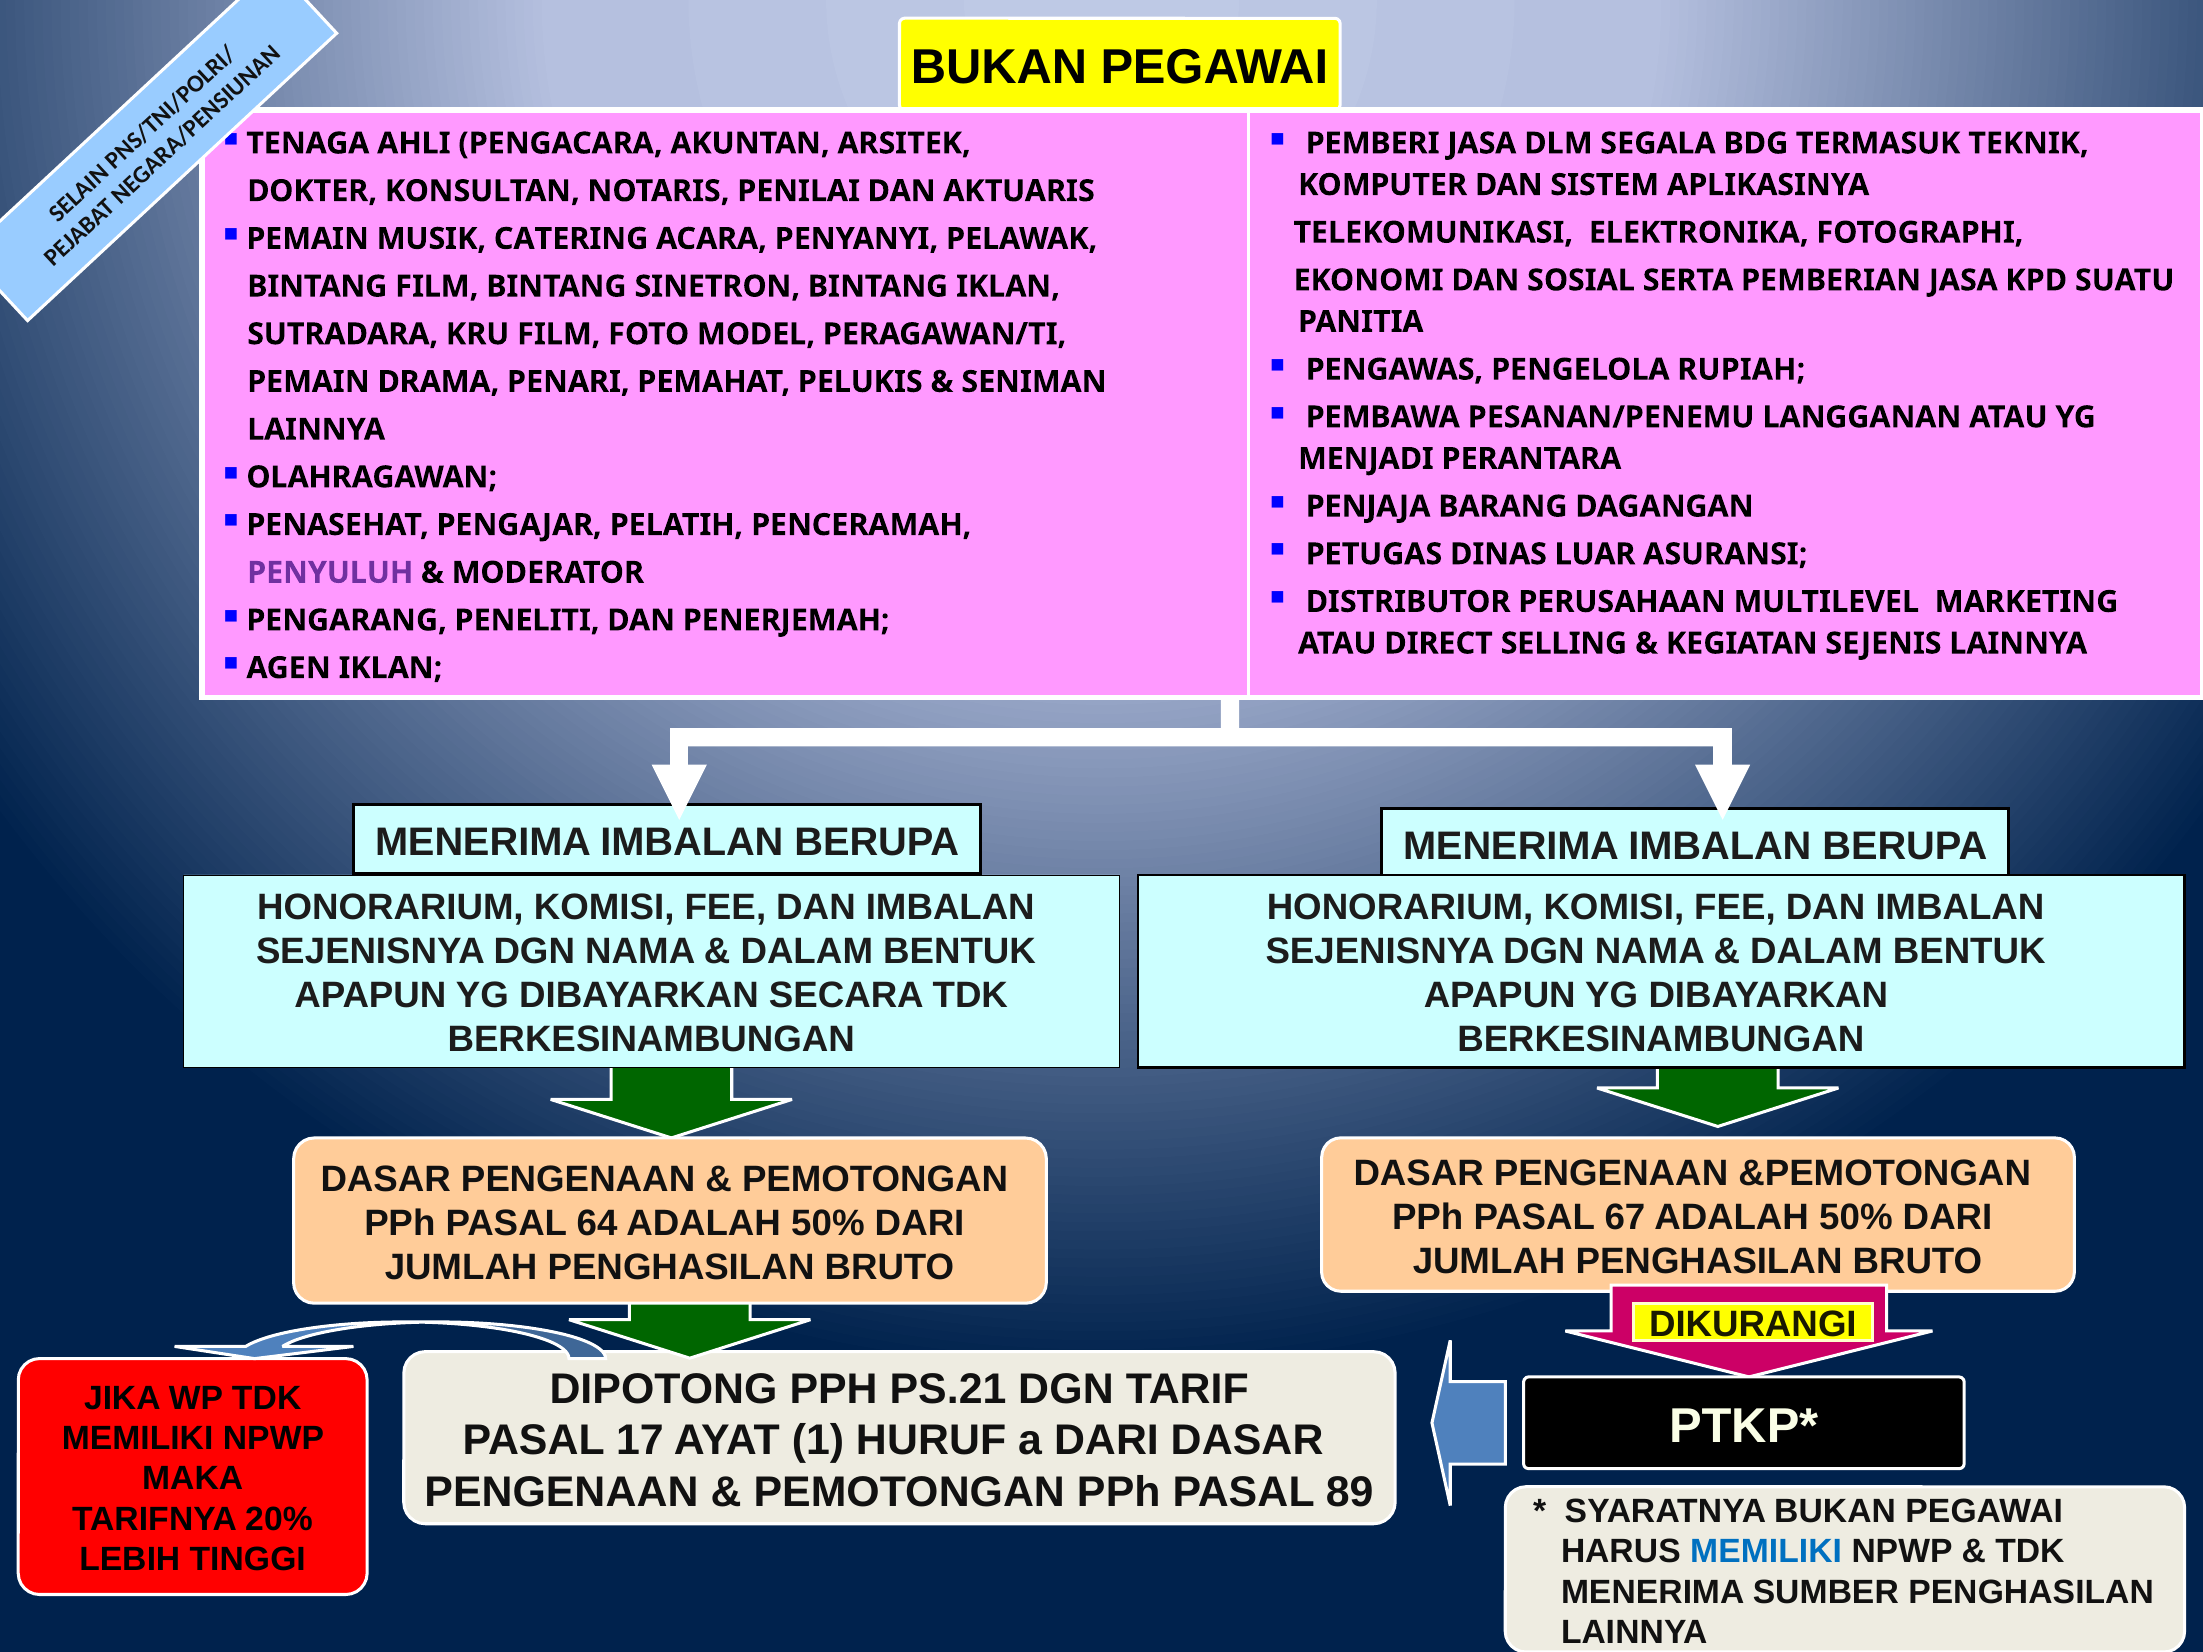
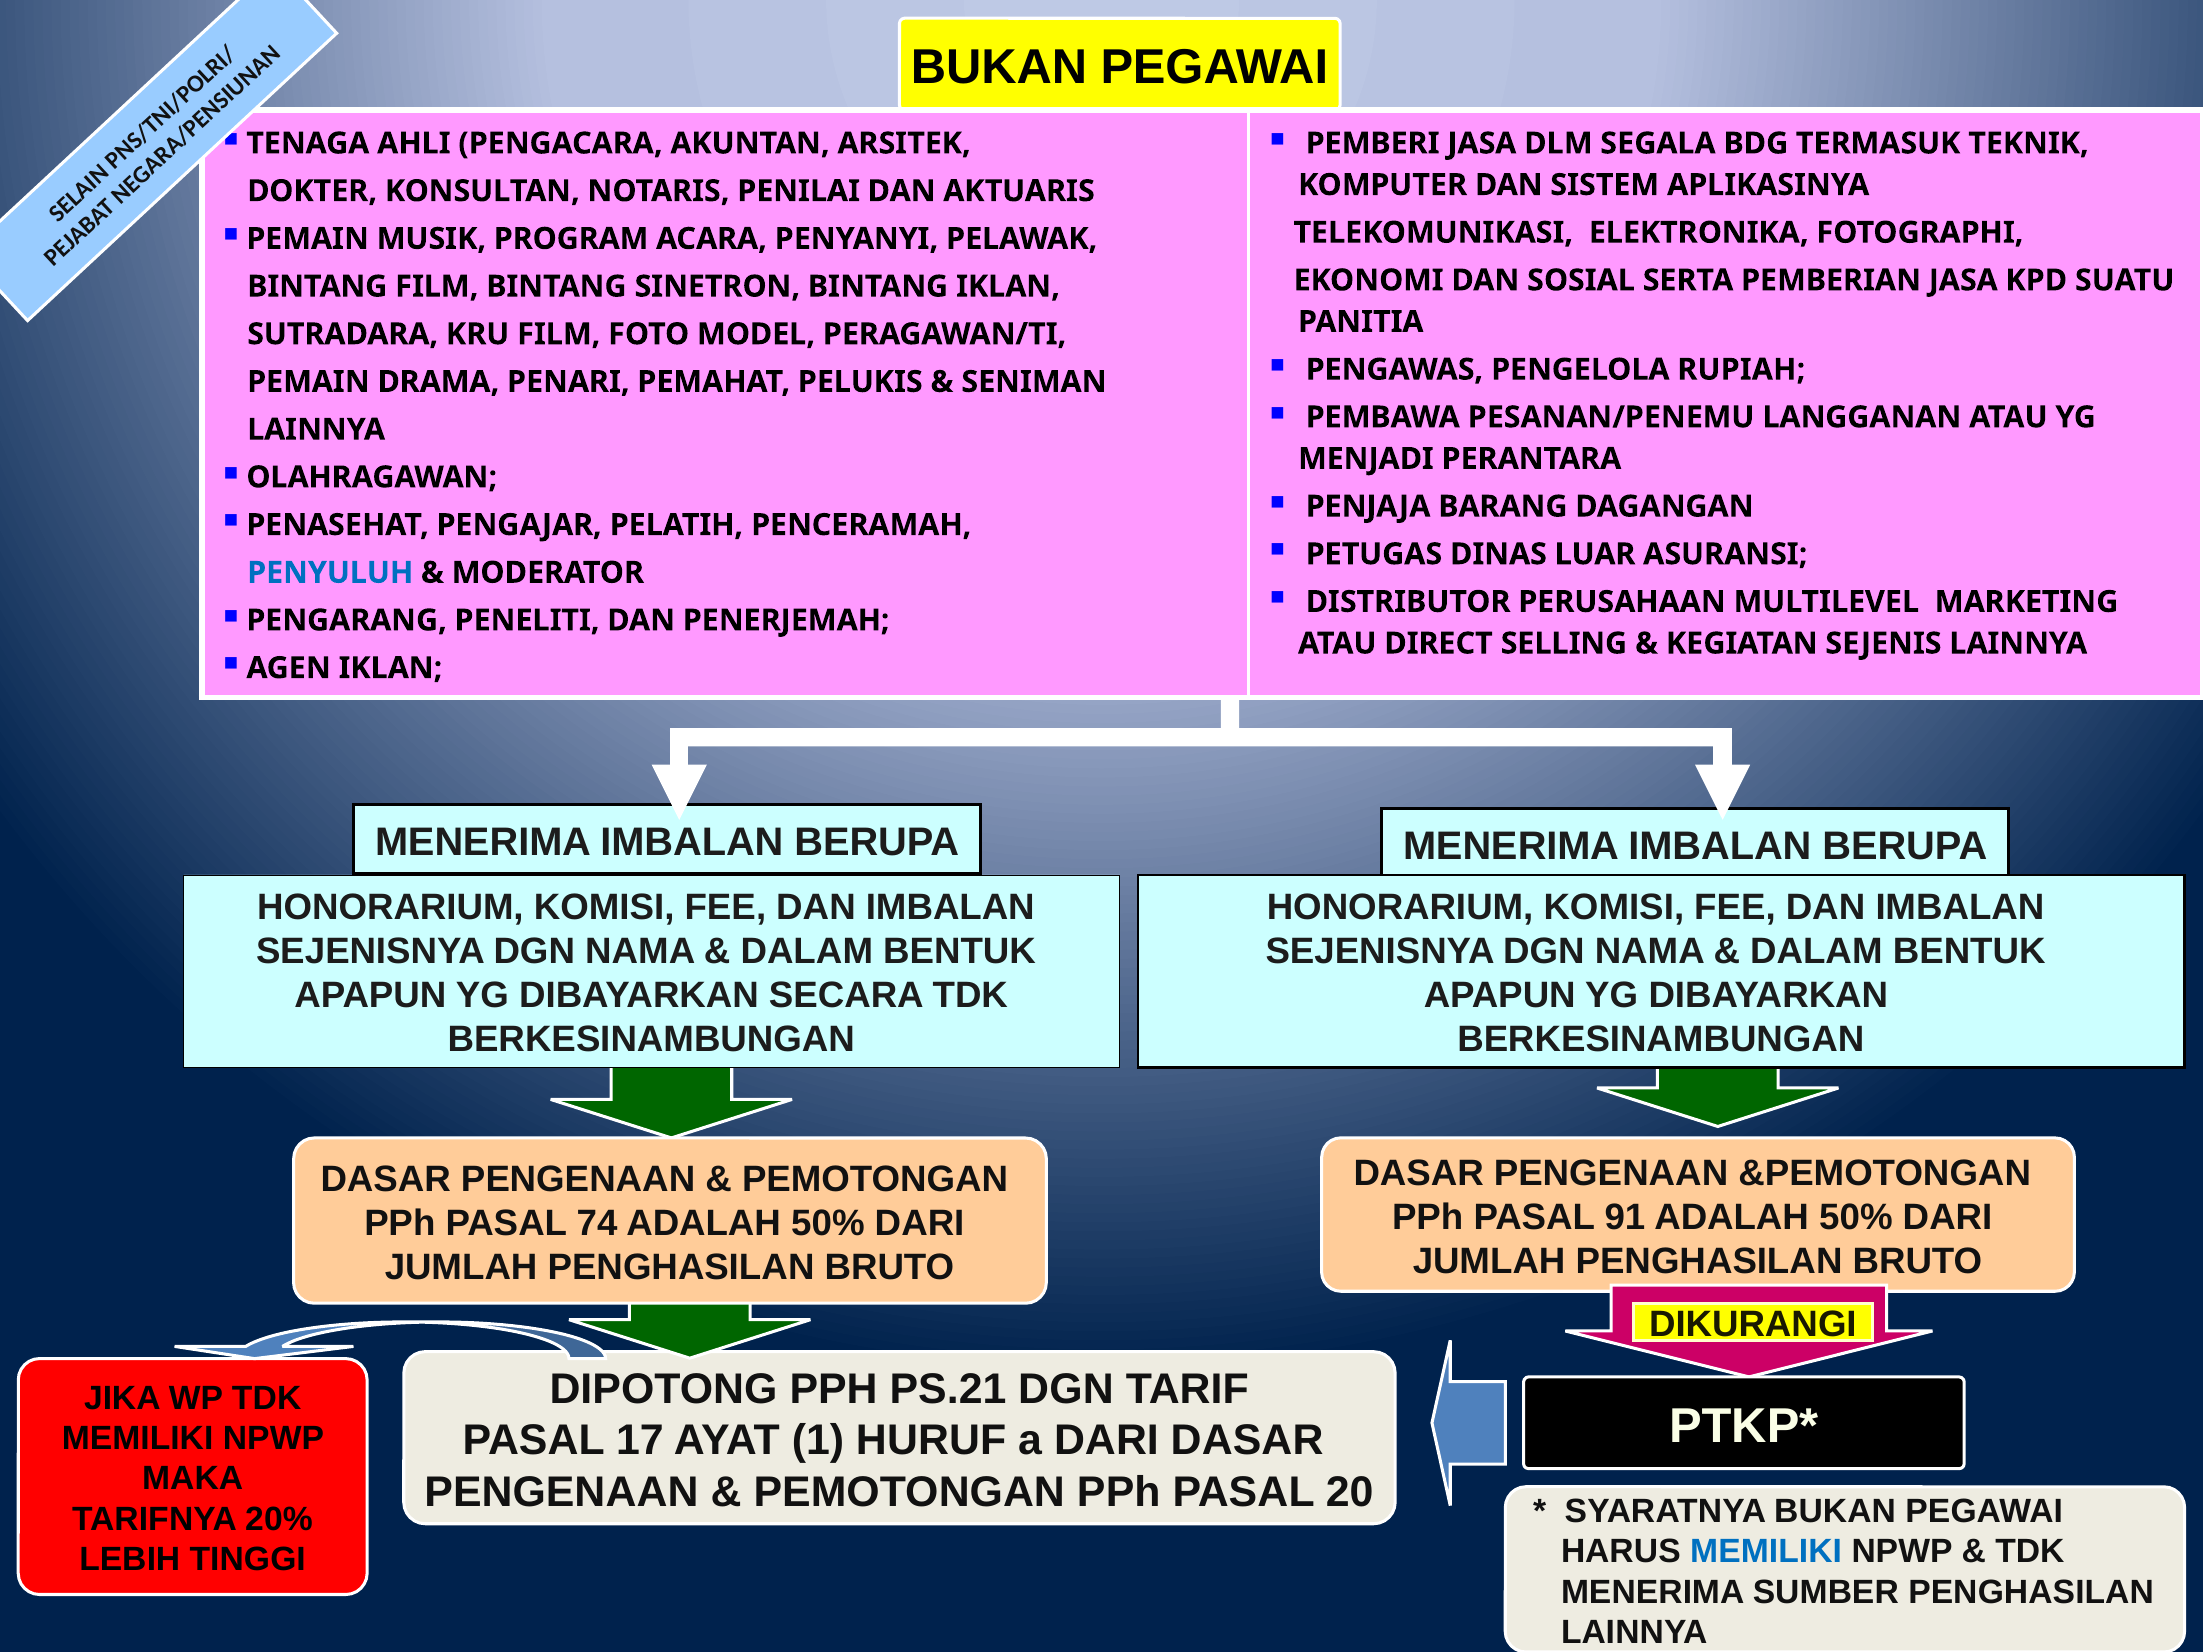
CATERING: CATERING -> PROGRAM
PENYULUH colour: purple -> blue
67: 67 -> 91
64: 64 -> 74
89: 89 -> 20
